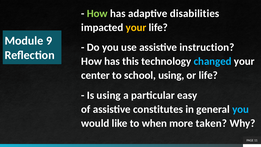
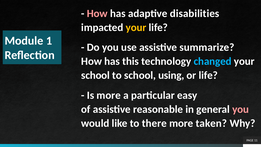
How at (97, 13) colour: light green -> pink
9: 9 -> 1
instruction: instruction -> summarize
center at (95, 75): center -> school
Is using: using -> more
constitutes: constitutes -> reasonable
you at (241, 109) colour: light blue -> pink
when: when -> there
